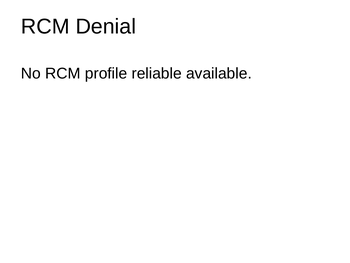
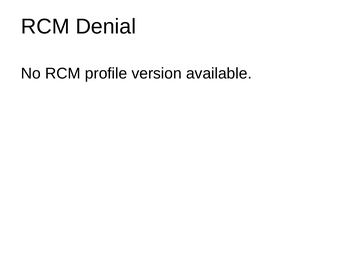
reliable: reliable -> version
